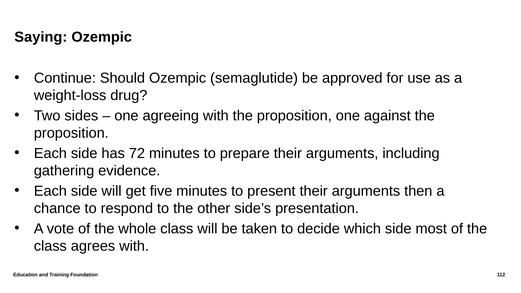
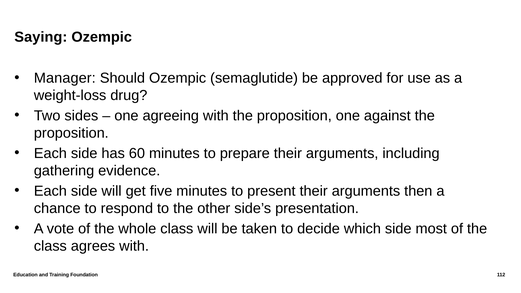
Continue: Continue -> Manager
72: 72 -> 60
